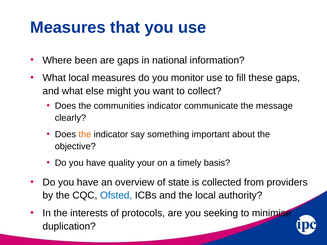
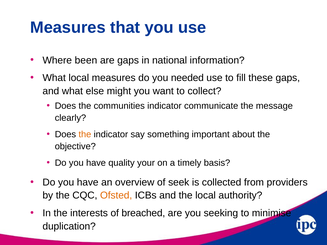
monitor: monitor -> needed
state: state -> seek
Ofsted colour: blue -> orange
protocols: protocols -> breached
